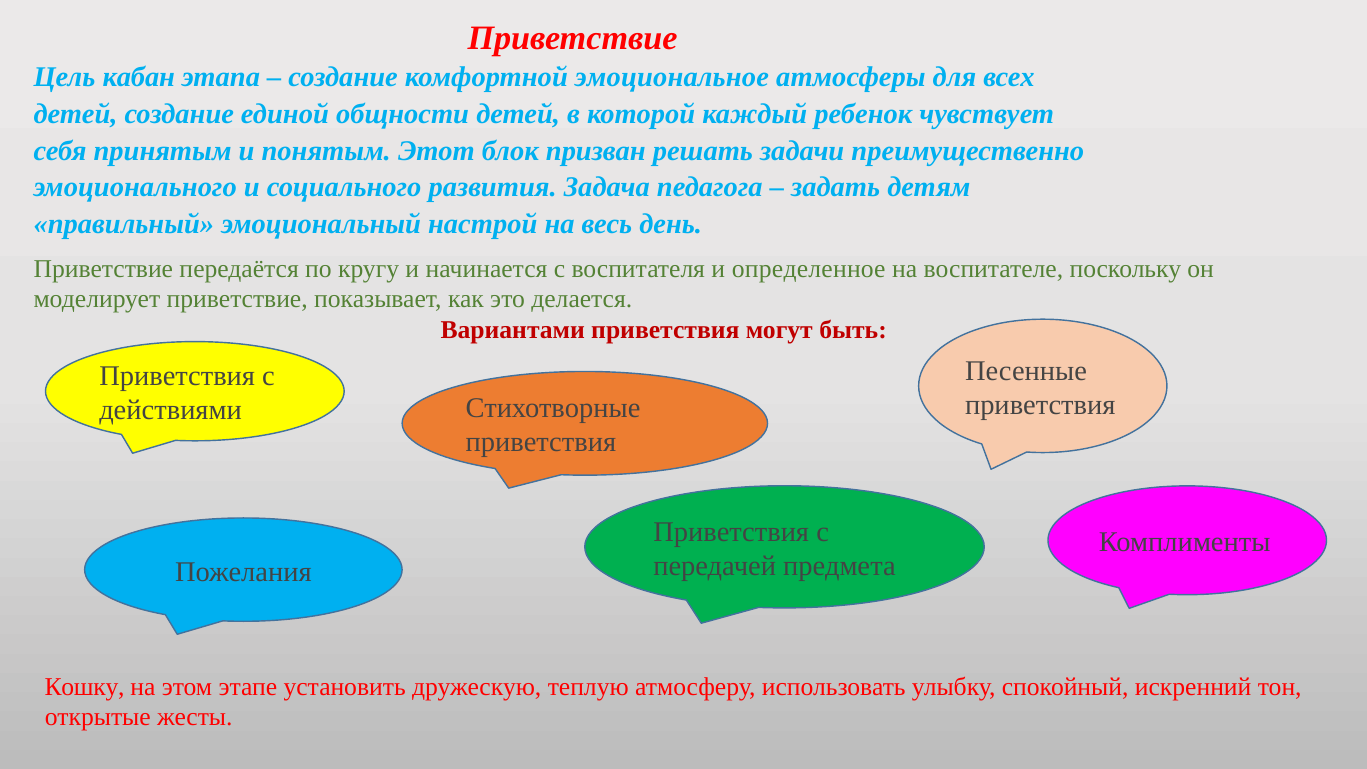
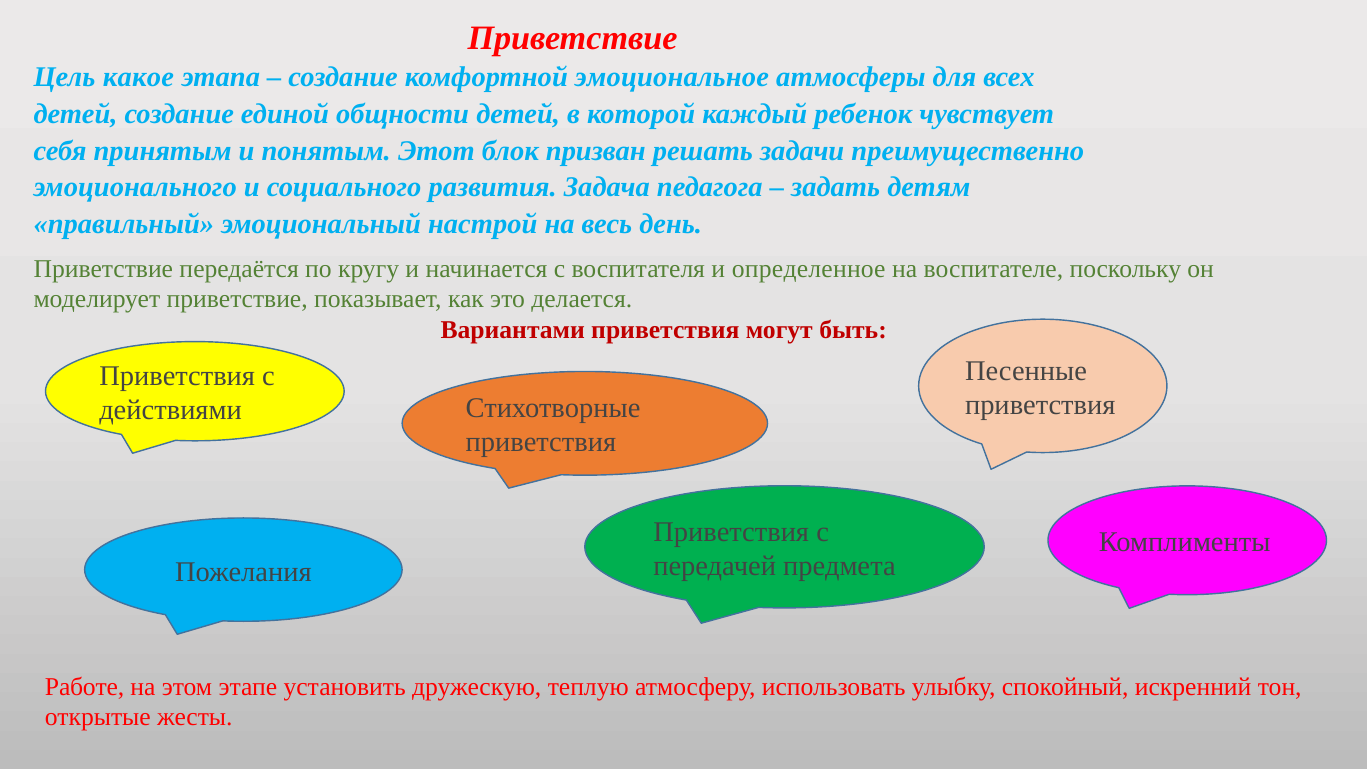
кабан: кабан -> какое
Кошку: Кошку -> Работе
